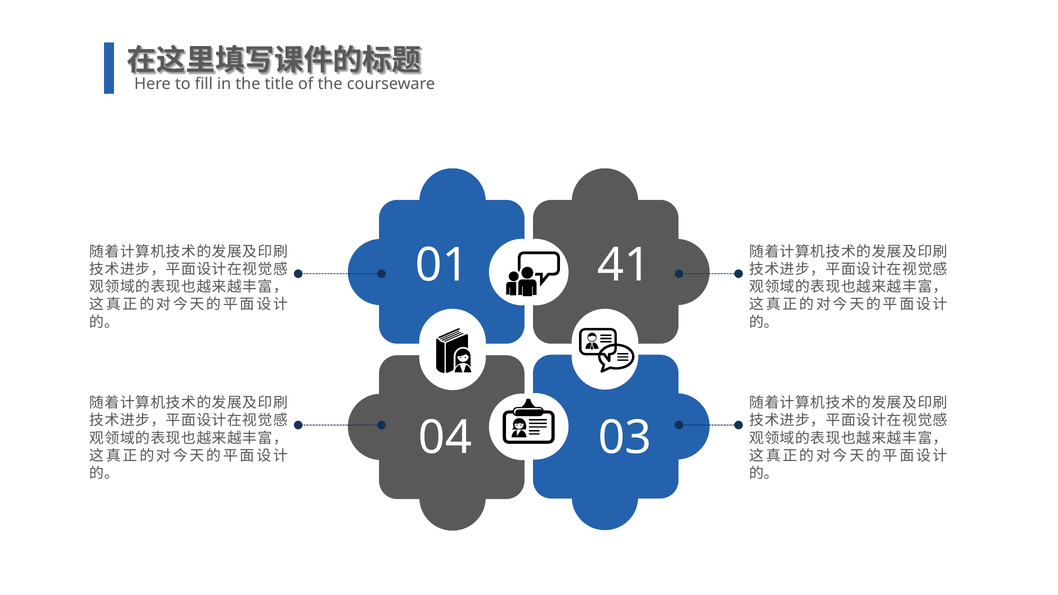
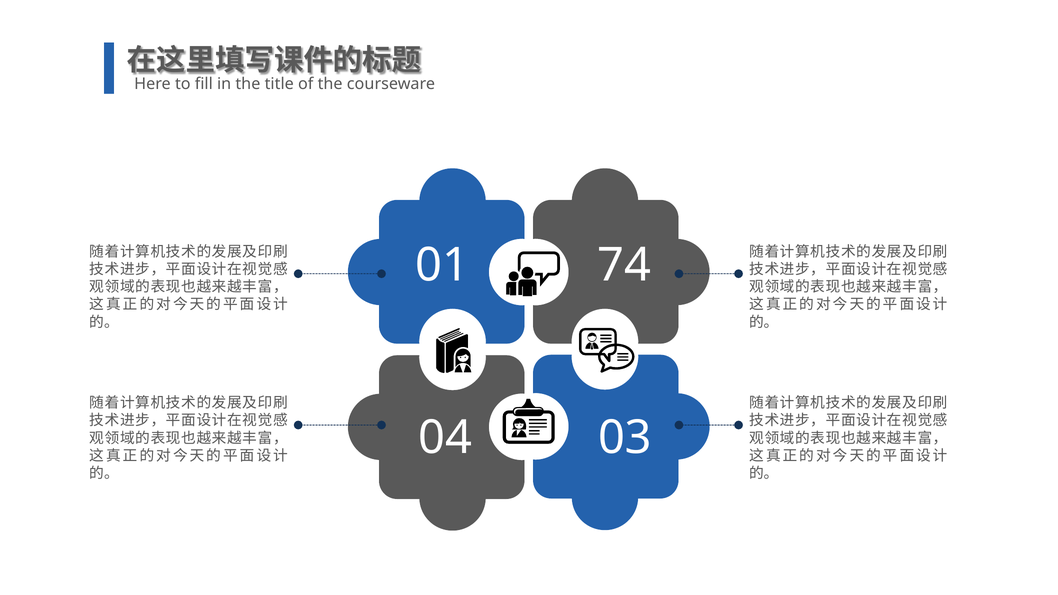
41: 41 -> 74
